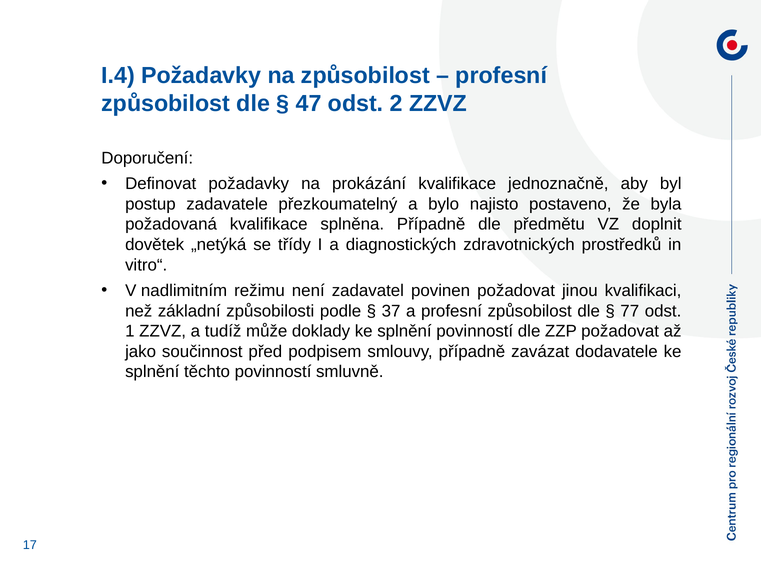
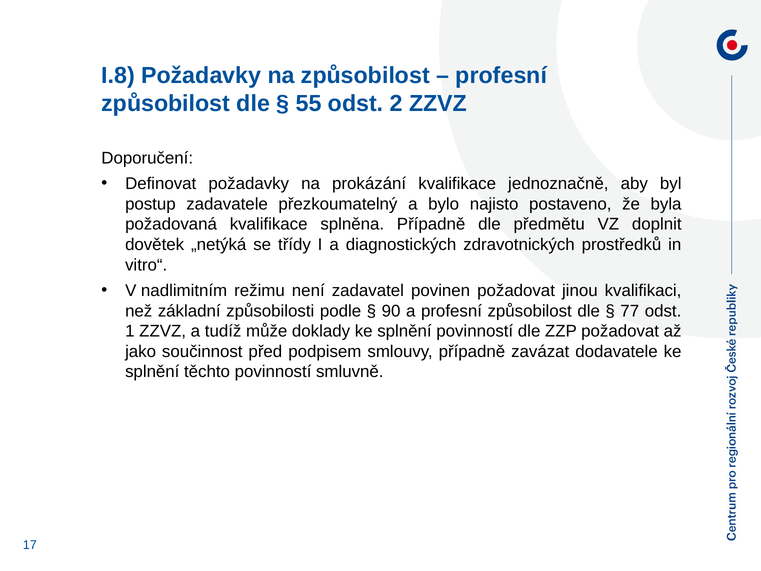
I.4: I.4 -> I.8
47: 47 -> 55
37: 37 -> 90
